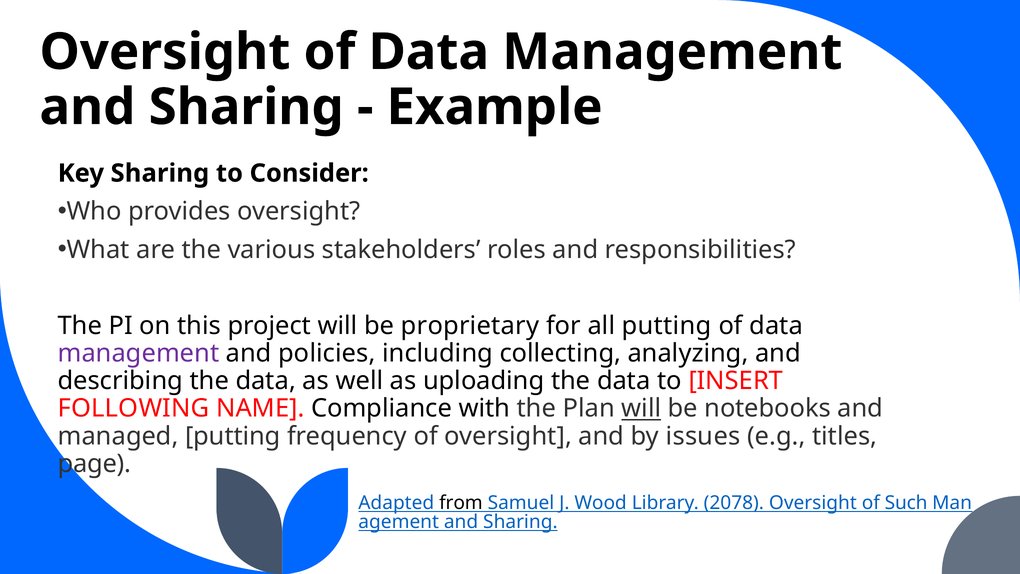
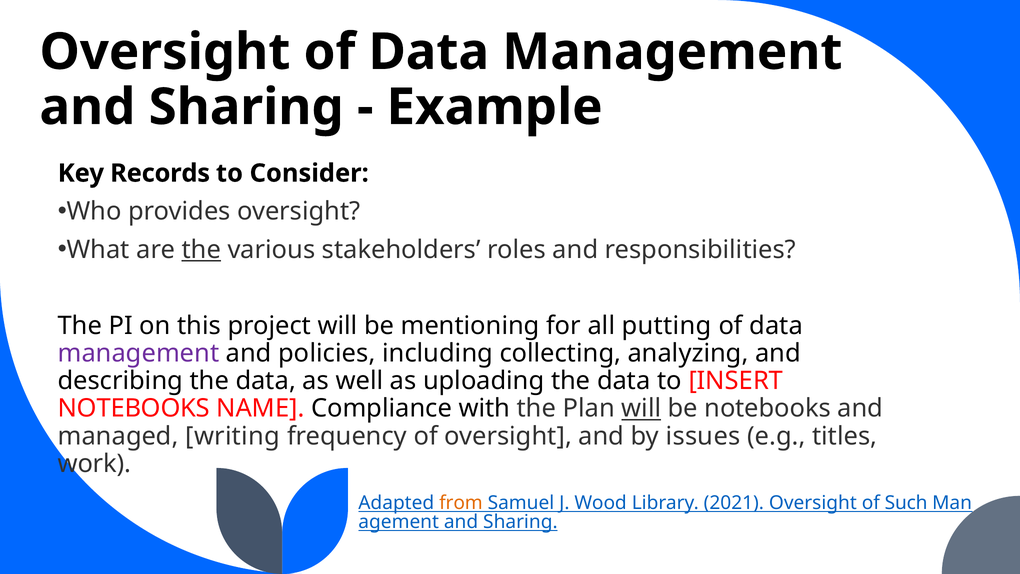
Key Sharing: Sharing -> Records
the at (201, 249) underline: none -> present
proprietary: proprietary -> mentioning
FOLLOWING at (134, 408): FOLLOWING -> NOTEBOOKS
managed putting: putting -> writing
page: page -> work
from colour: black -> orange
2078: 2078 -> 2021
